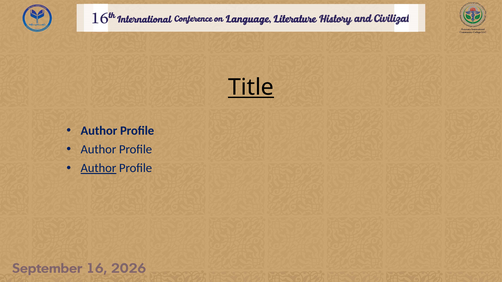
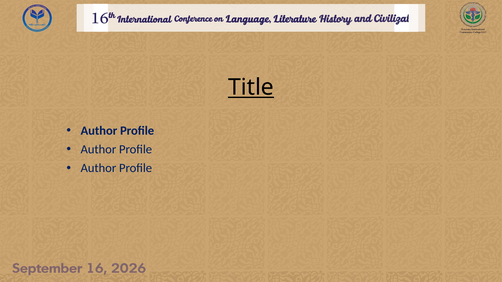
Author at (98, 168) underline: present -> none
